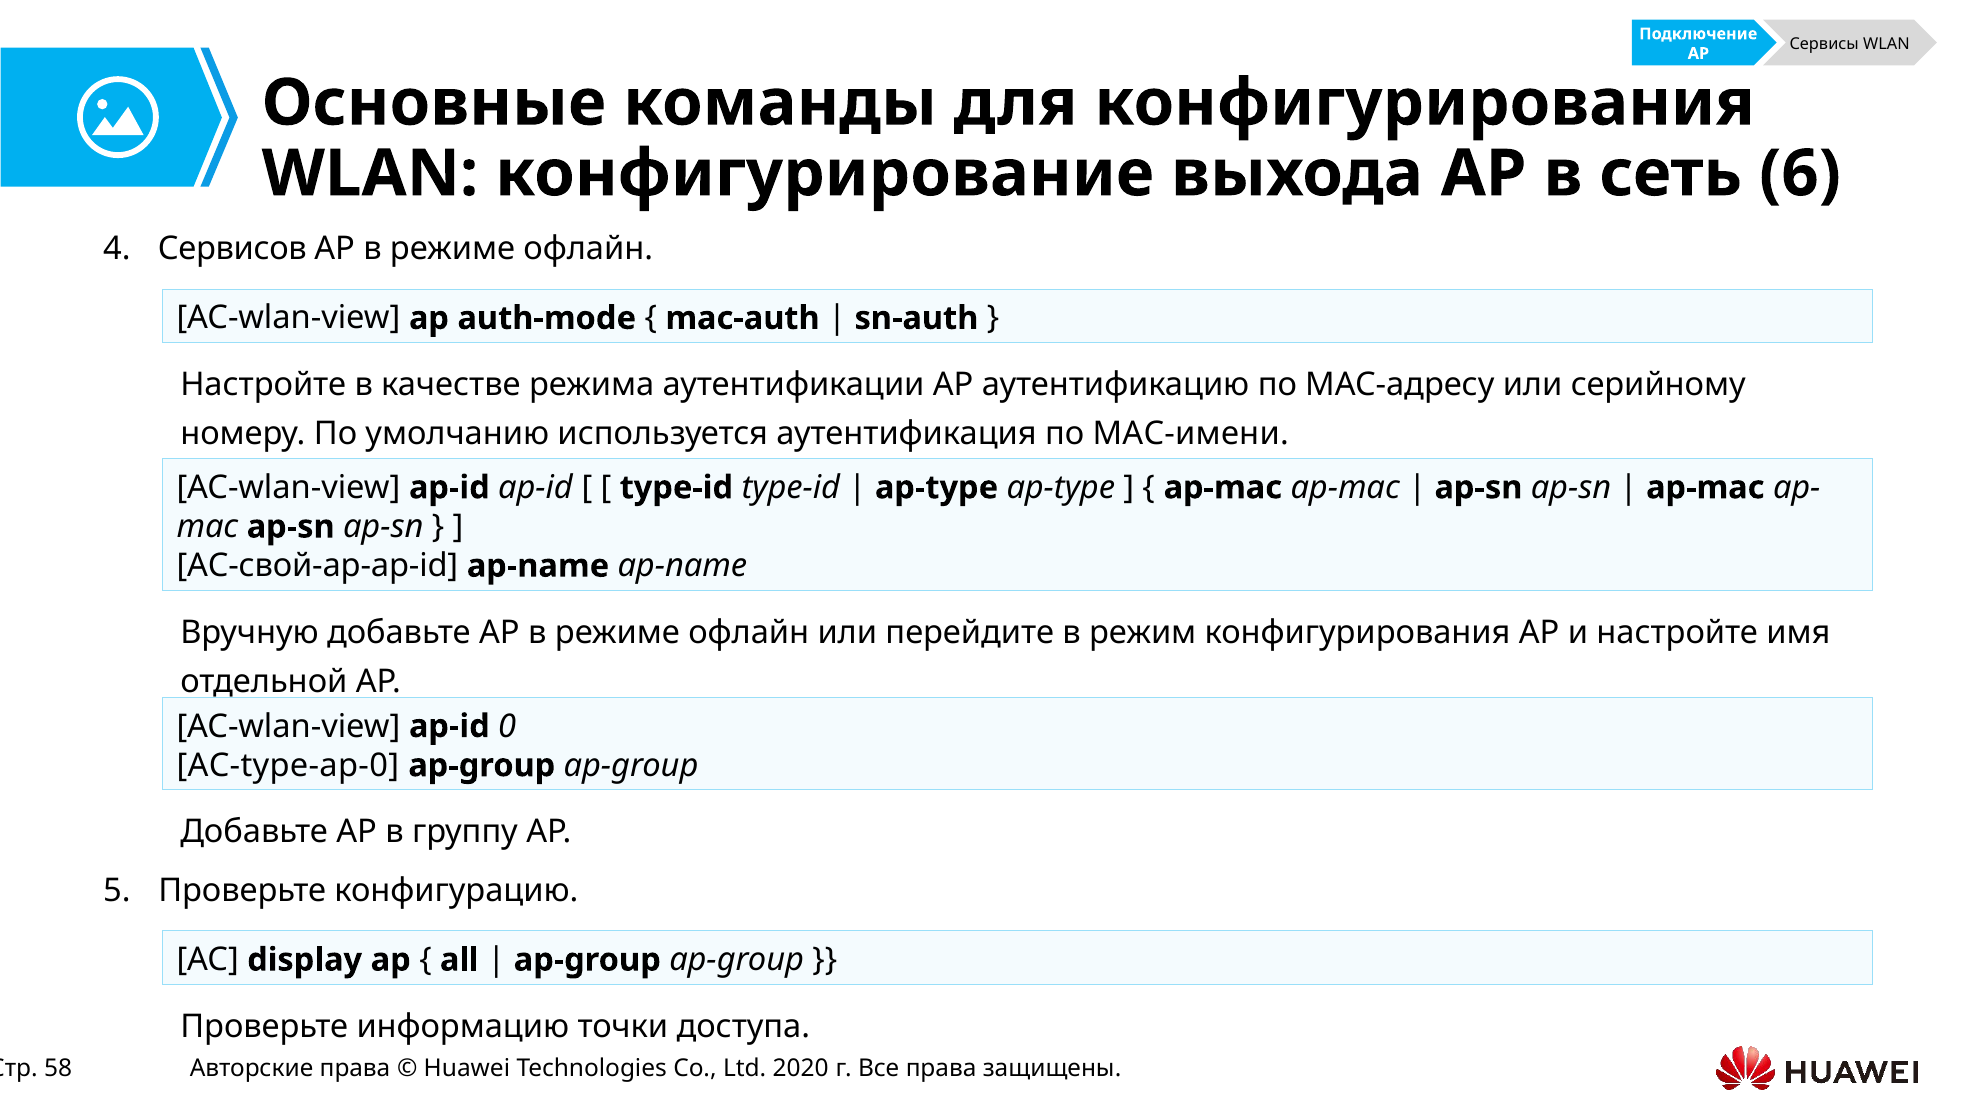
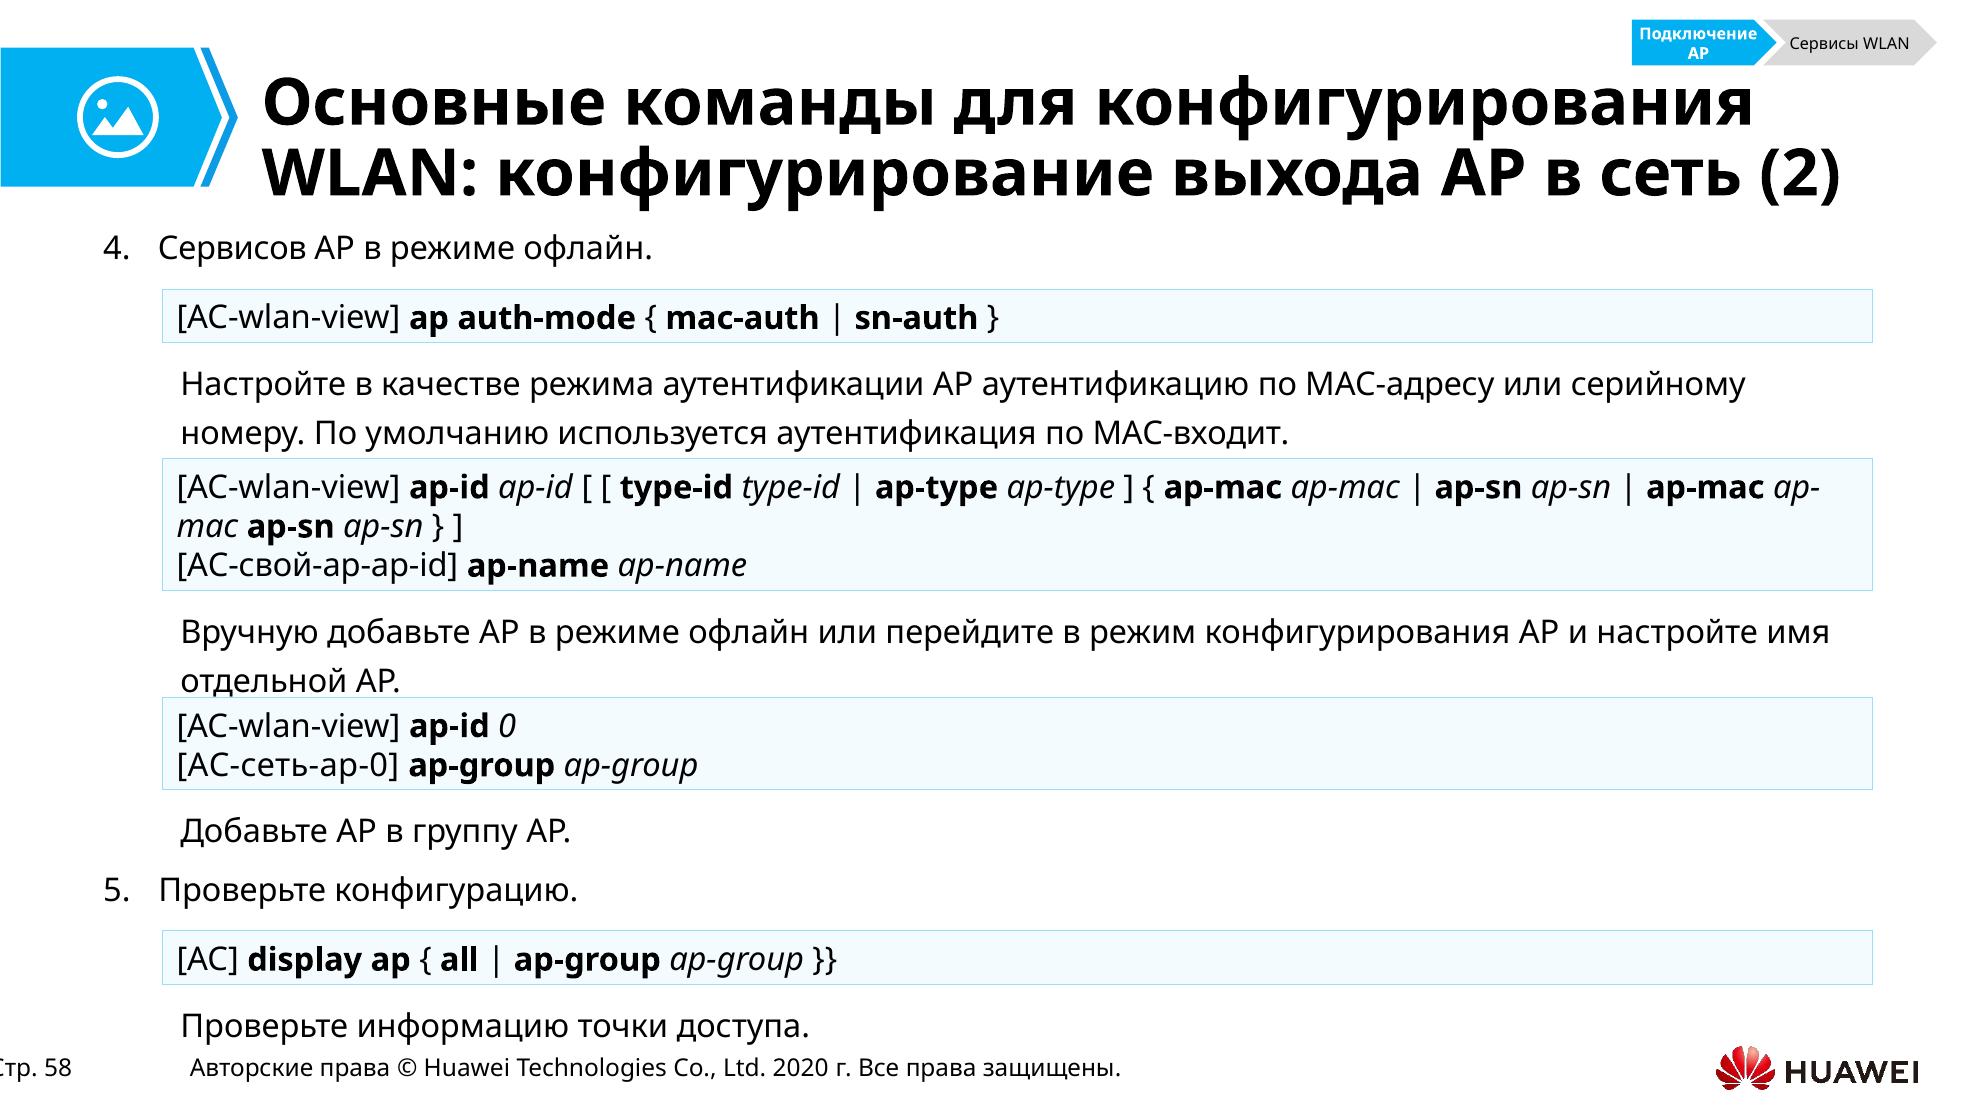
6: 6 -> 2
MAC-имени: MAC-имени -> MAC-входит
AC-type-ap-0: AC-type-ap-0 -> AC-сеть-ap-0
